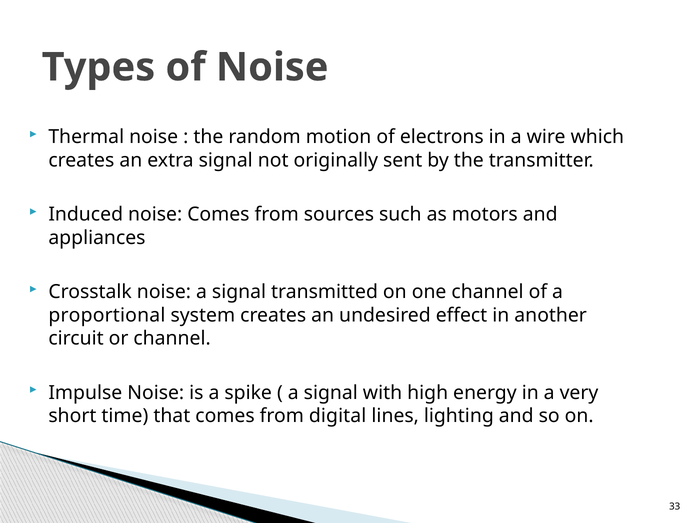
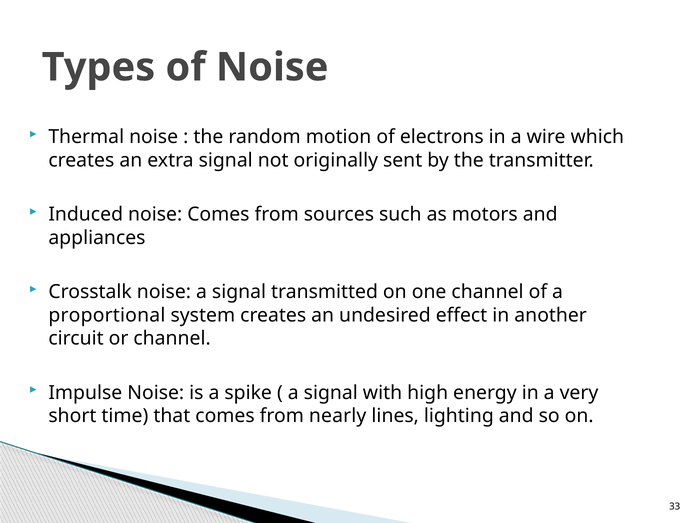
digital: digital -> nearly
